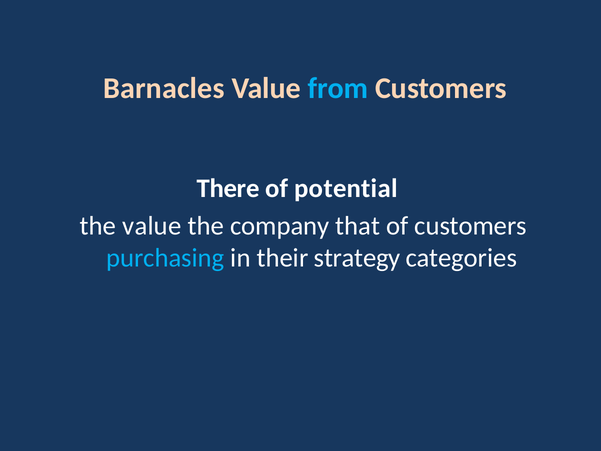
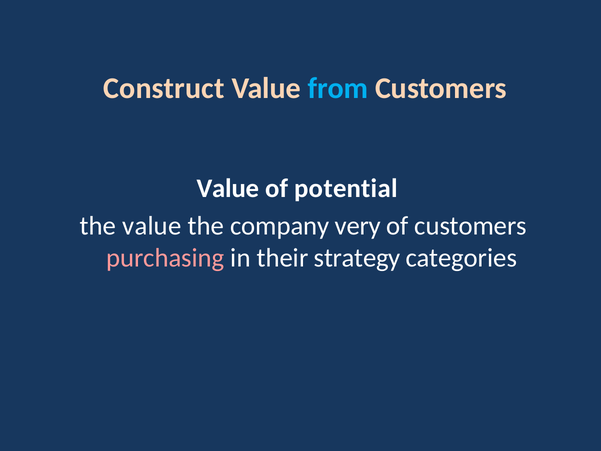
Barnacles: Barnacles -> Construct
There at (228, 188): There -> Value
that: that -> very
purchasing colour: light blue -> pink
